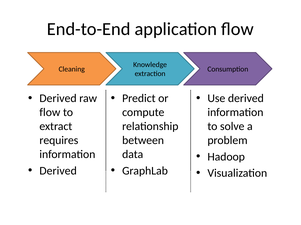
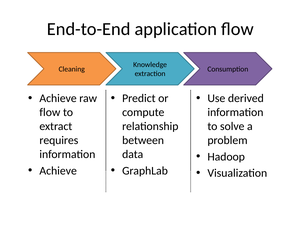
Derived at (58, 99): Derived -> Achieve
Derived at (58, 171): Derived -> Achieve
